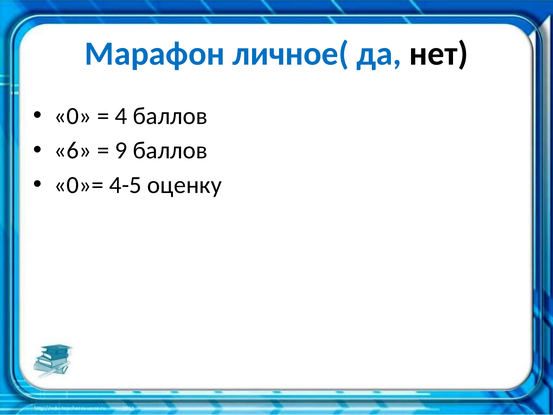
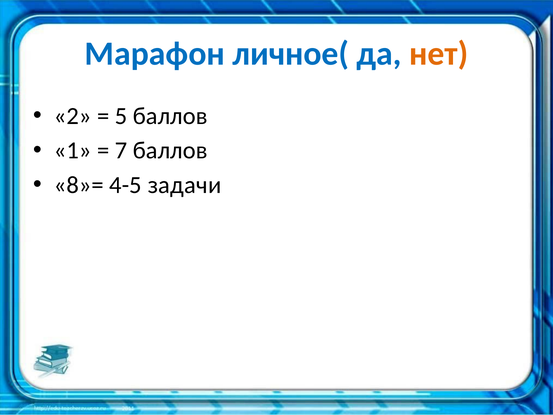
нет colour: black -> orange
0: 0 -> 2
4: 4 -> 5
6: 6 -> 1
9: 9 -> 7
0»=: 0»= -> 8»=
оценку: оценку -> задачи
